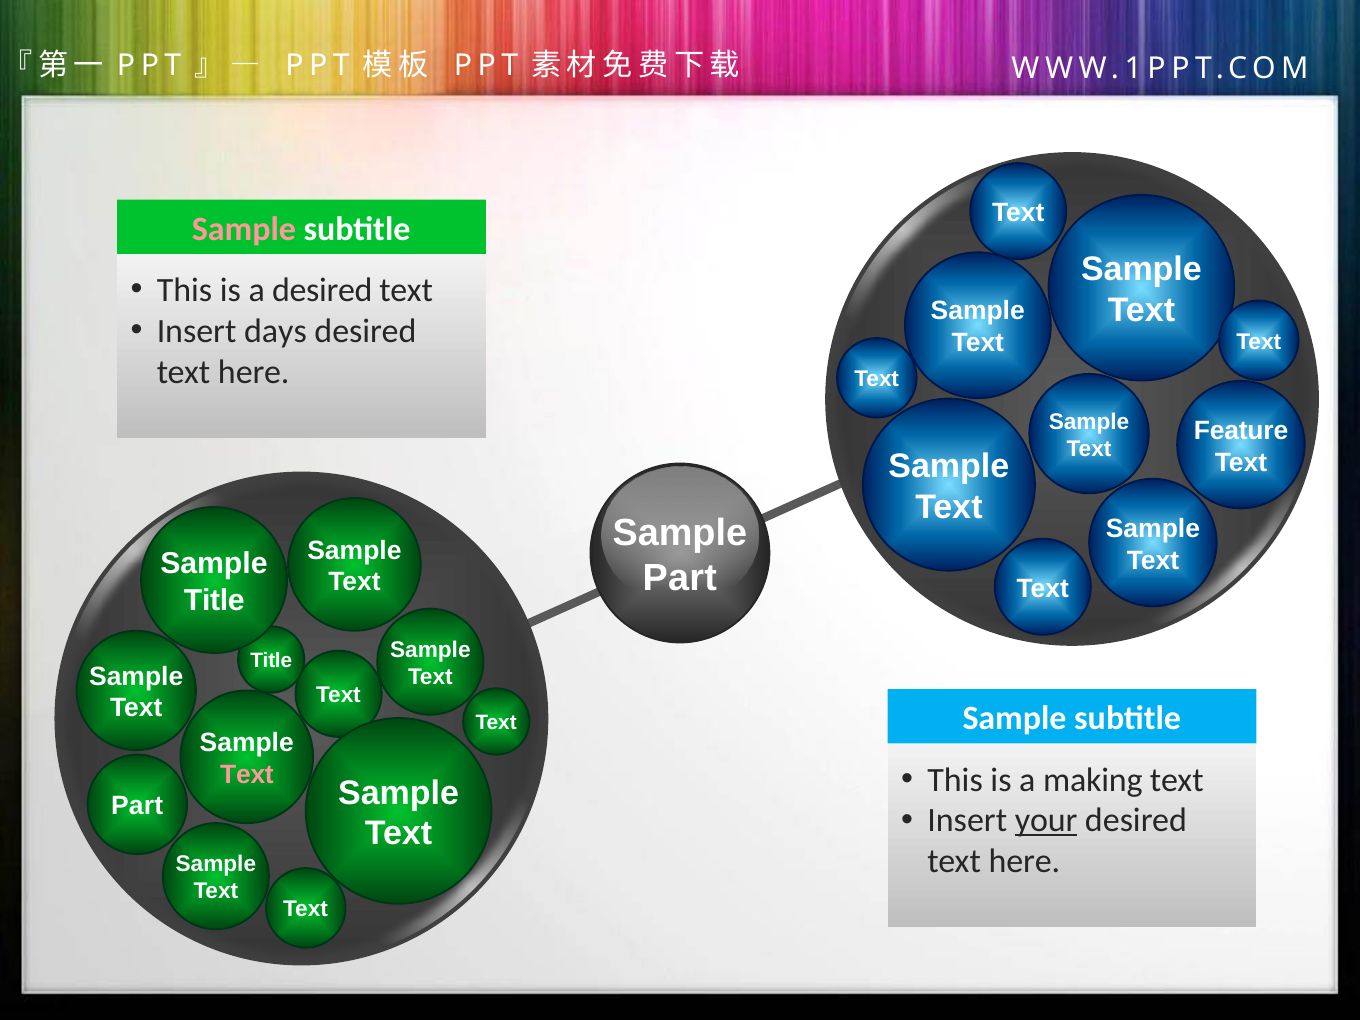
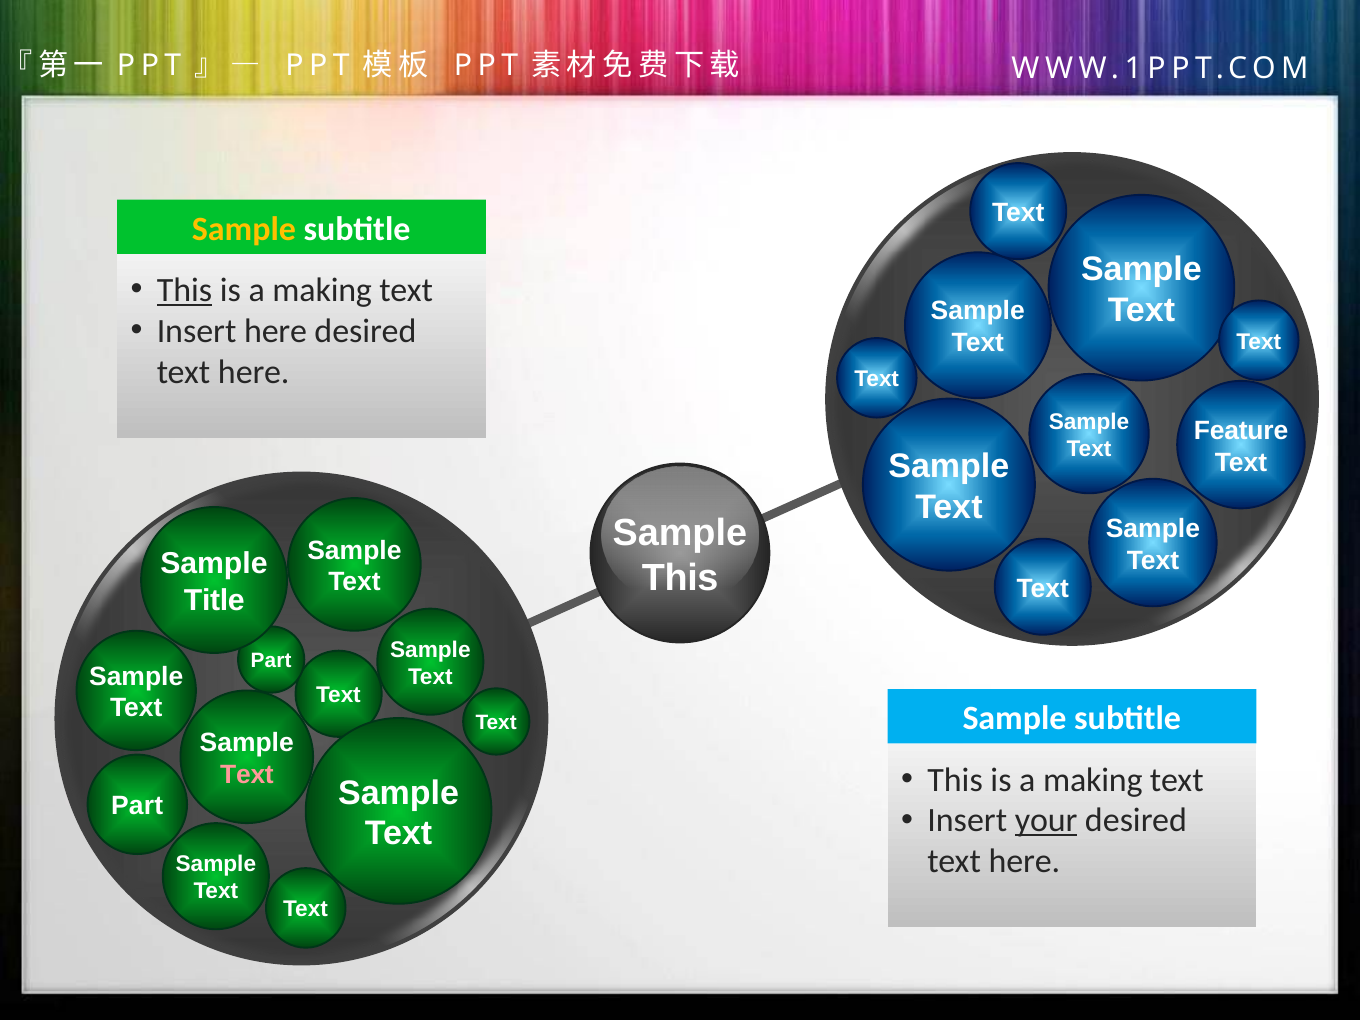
Sample at (244, 229) colour: pink -> yellow
This at (185, 290) underline: none -> present
desired at (322, 290): desired -> making
Insert days: days -> here
Part at (680, 578): Part -> This
Title at (271, 661): Title -> Part
